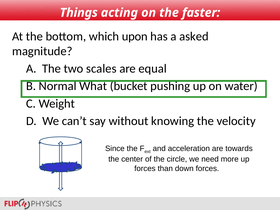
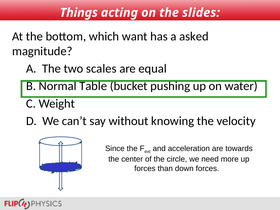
faster: faster -> slides
upon: upon -> want
What: What -> Table
